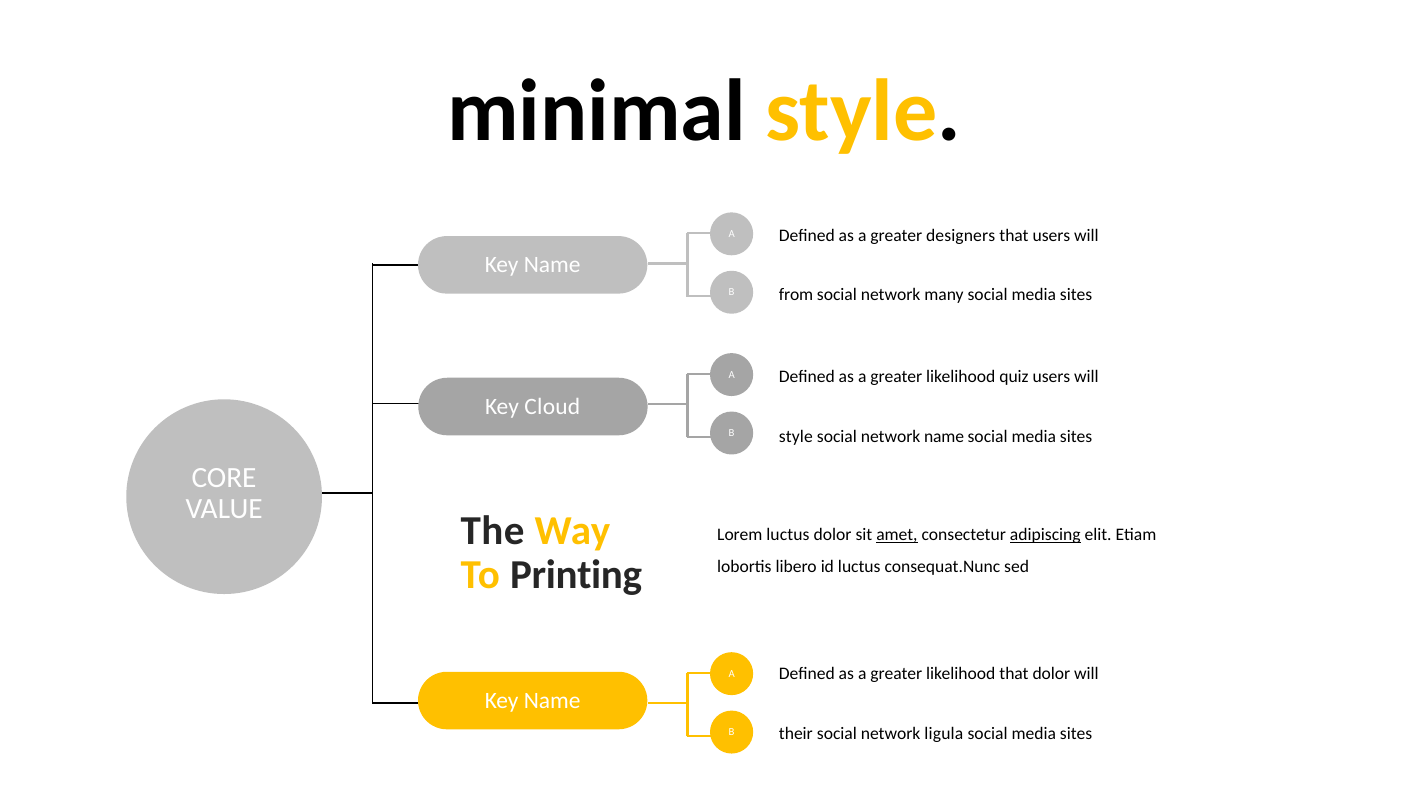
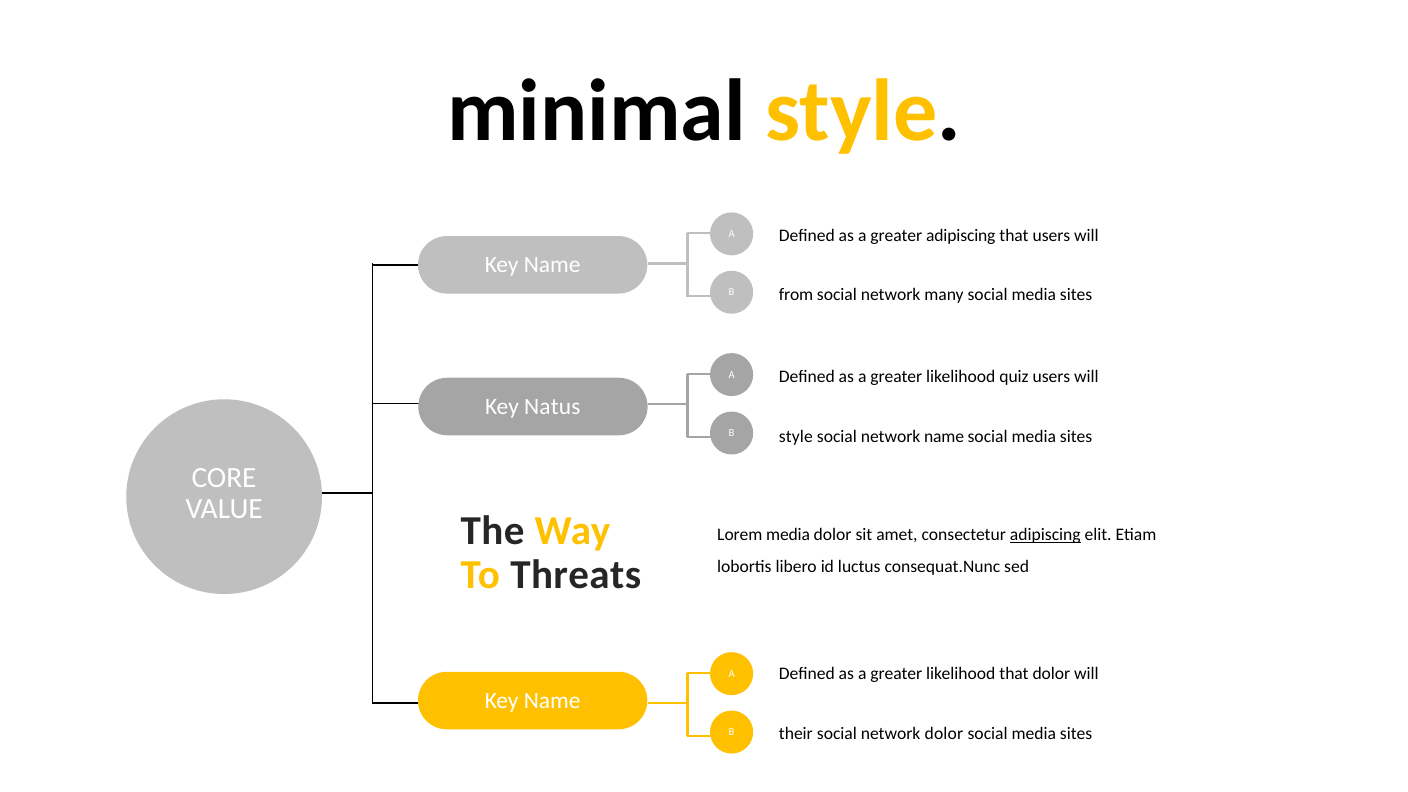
greater designers: designers -> adipiscing
Cloud: Cloud -> Natus
Lorem luctus: luctus -> media
amet underline: present -> none
Printing: Printing -> Threats
network ligula: ligula -> dolor
